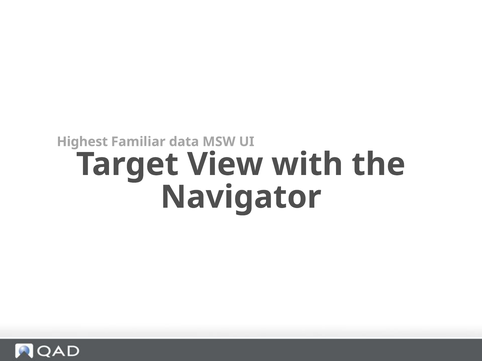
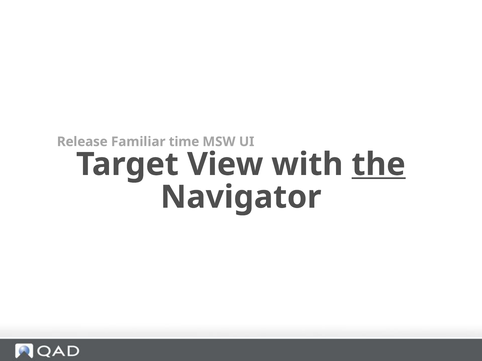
Highest: Highest -> Release
data: data -> time
the underline: none -> present
